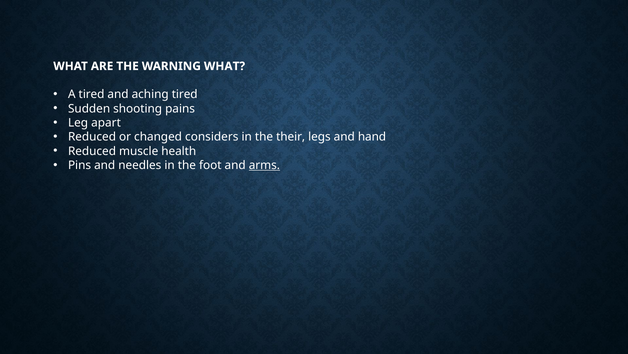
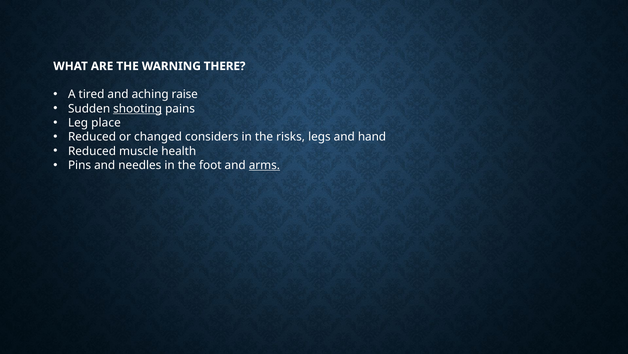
WARNING WHAT: WHAT -> THERE
aching tired: tired -> raise
shooting underline: none -> present
apart: apart -> place
their: their -> risks
